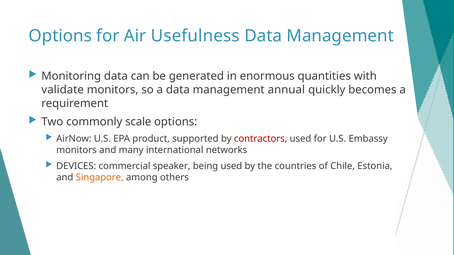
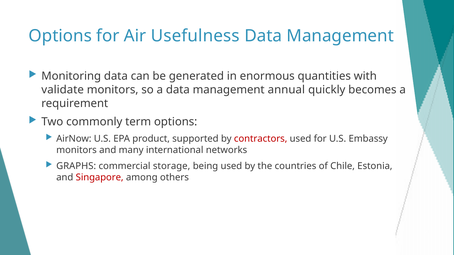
scale: scale -> term
DEVICES: DEVICES -> GRAPHS
speaker: speaker -> storage
Singapore colour: orange -> red
